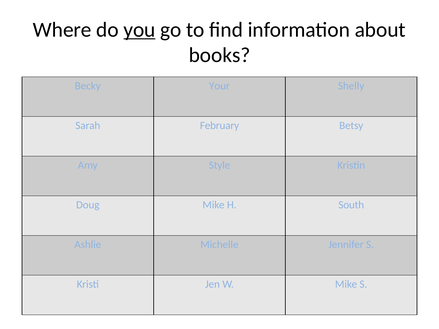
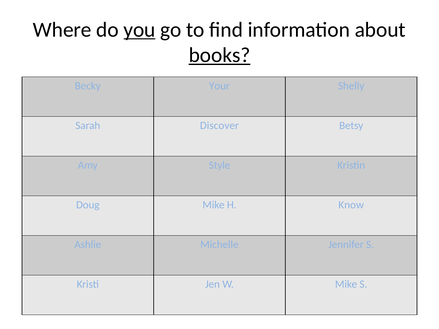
books underline: none -> present
February: February -> Discover
South: South -> Know
